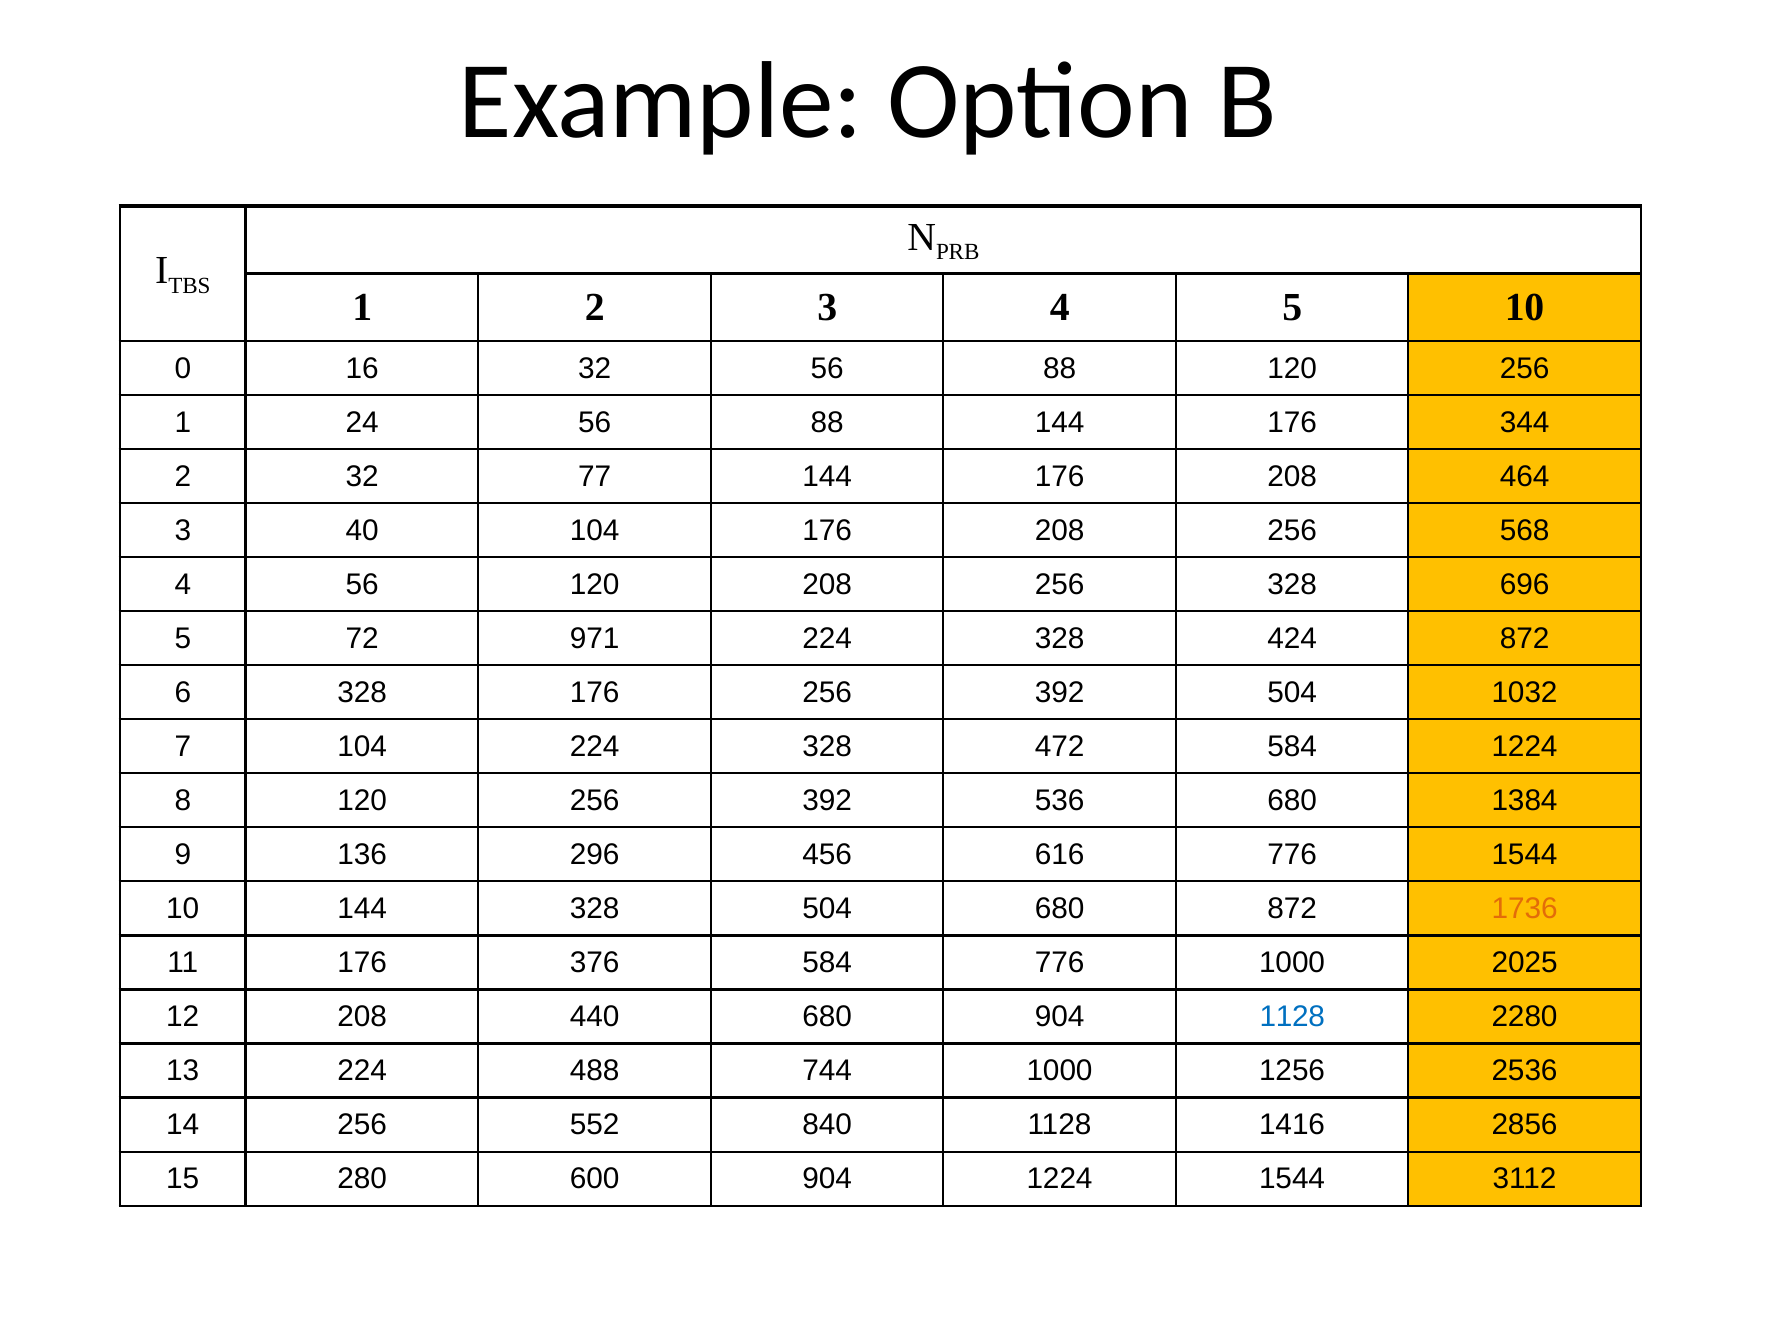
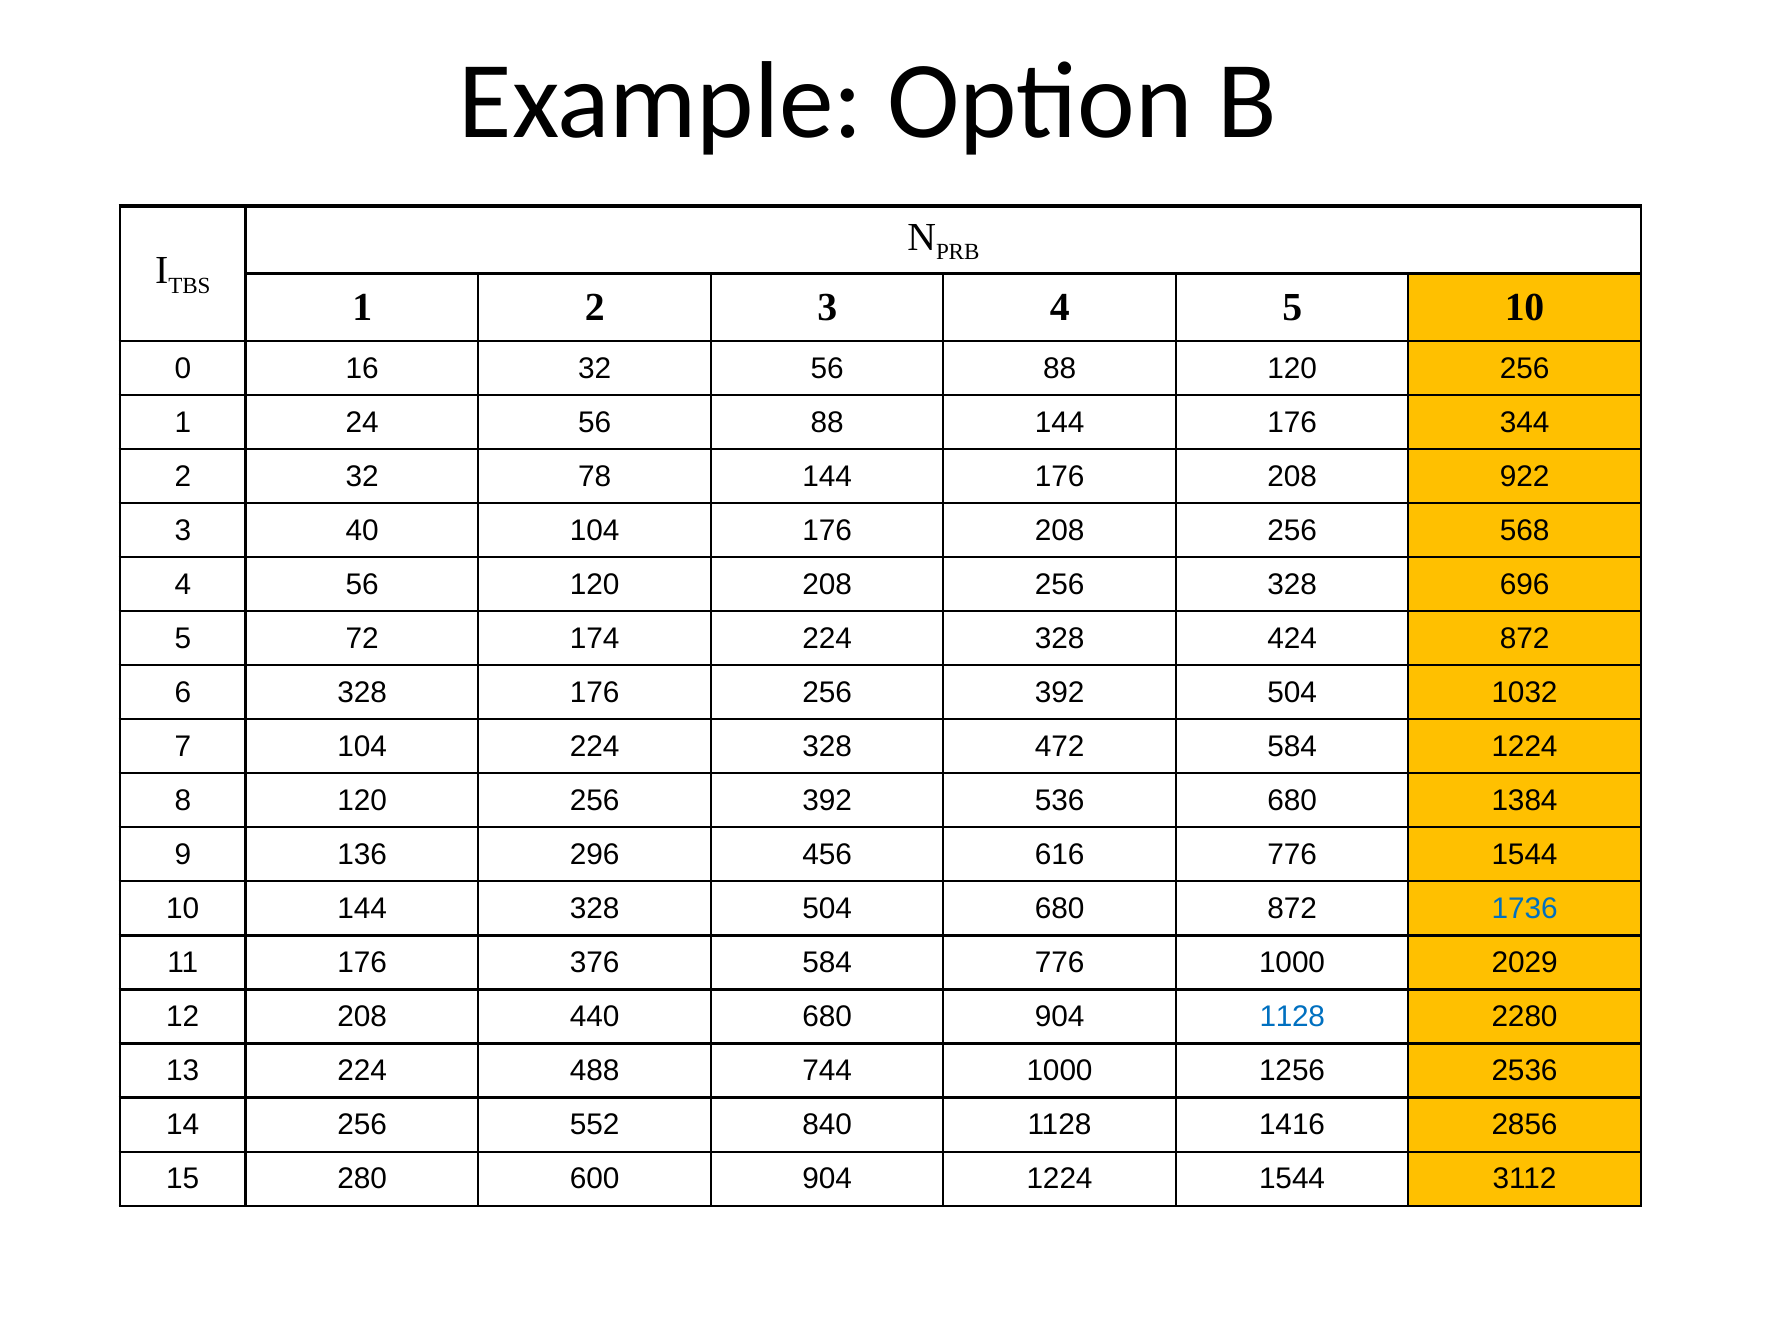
77: 77 -> 78
464: 464 -> 922
971: 971 -> 174
1736 colour: orange -> blue
2025: 2025 -> 2029
